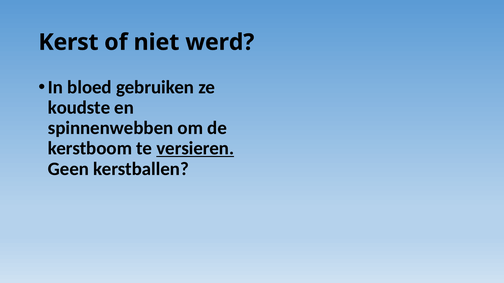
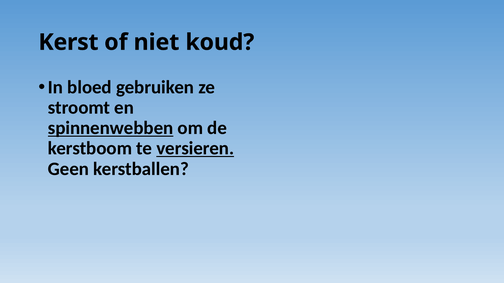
werd: werd -> koud
koudste: koudste -> stroomt
spinnenwebben underline: none -> present
